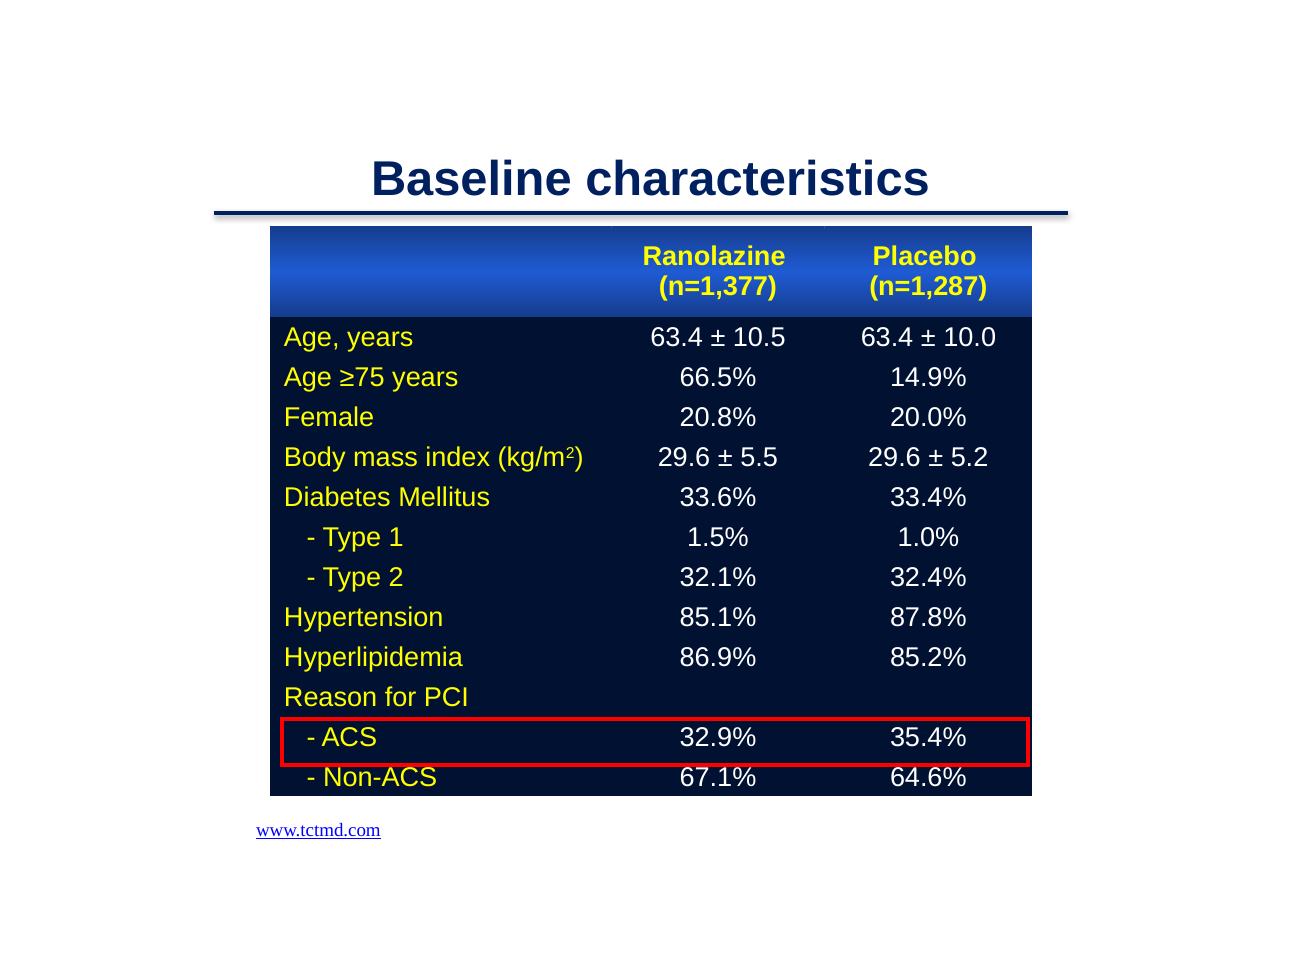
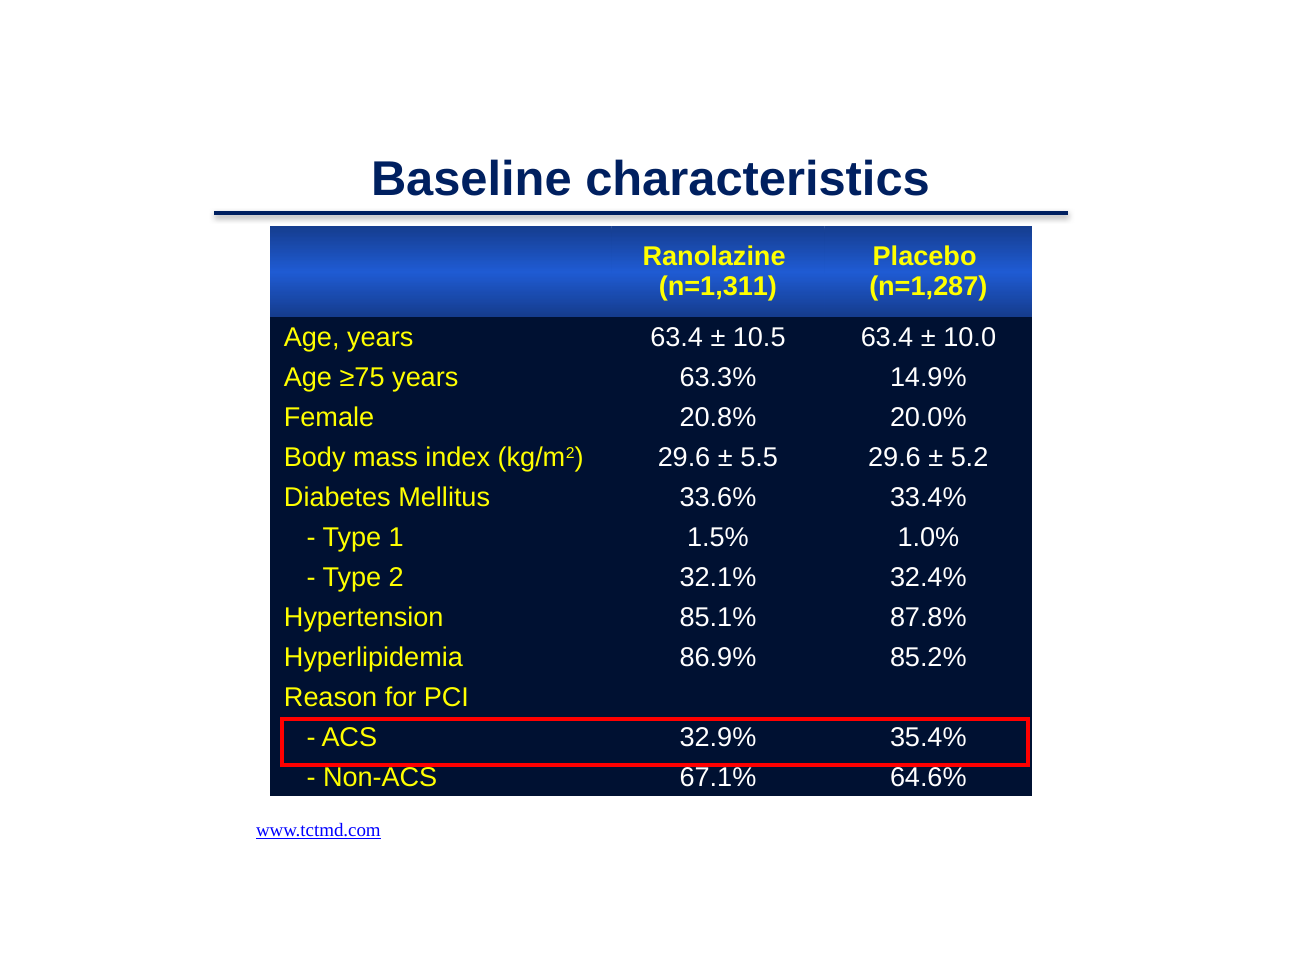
n=1,377: n=1,377 -> n=1,311
66.5%: 66.5% -> 63.3%
